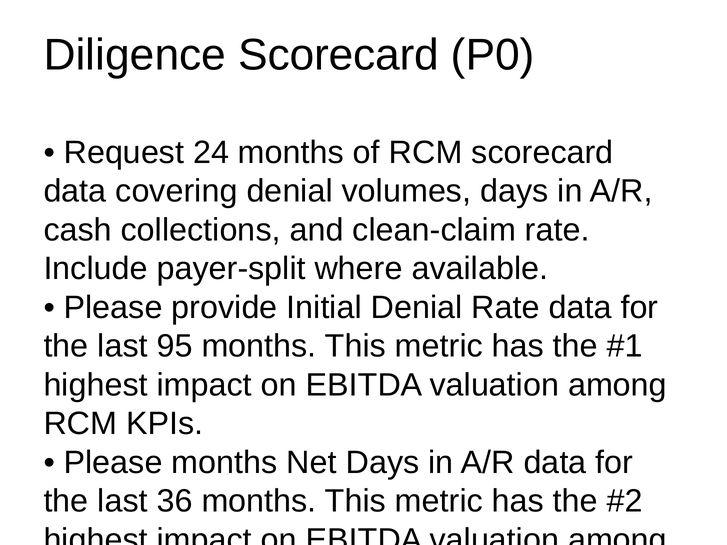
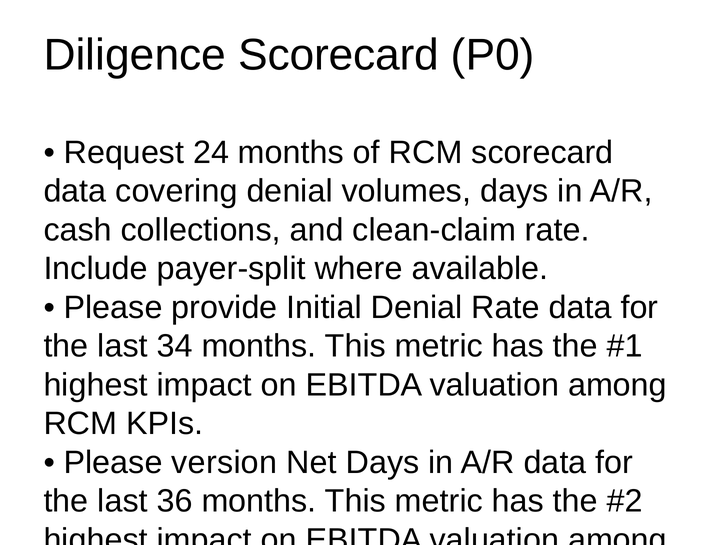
95: 95 -> 34
Please months: months -> version
